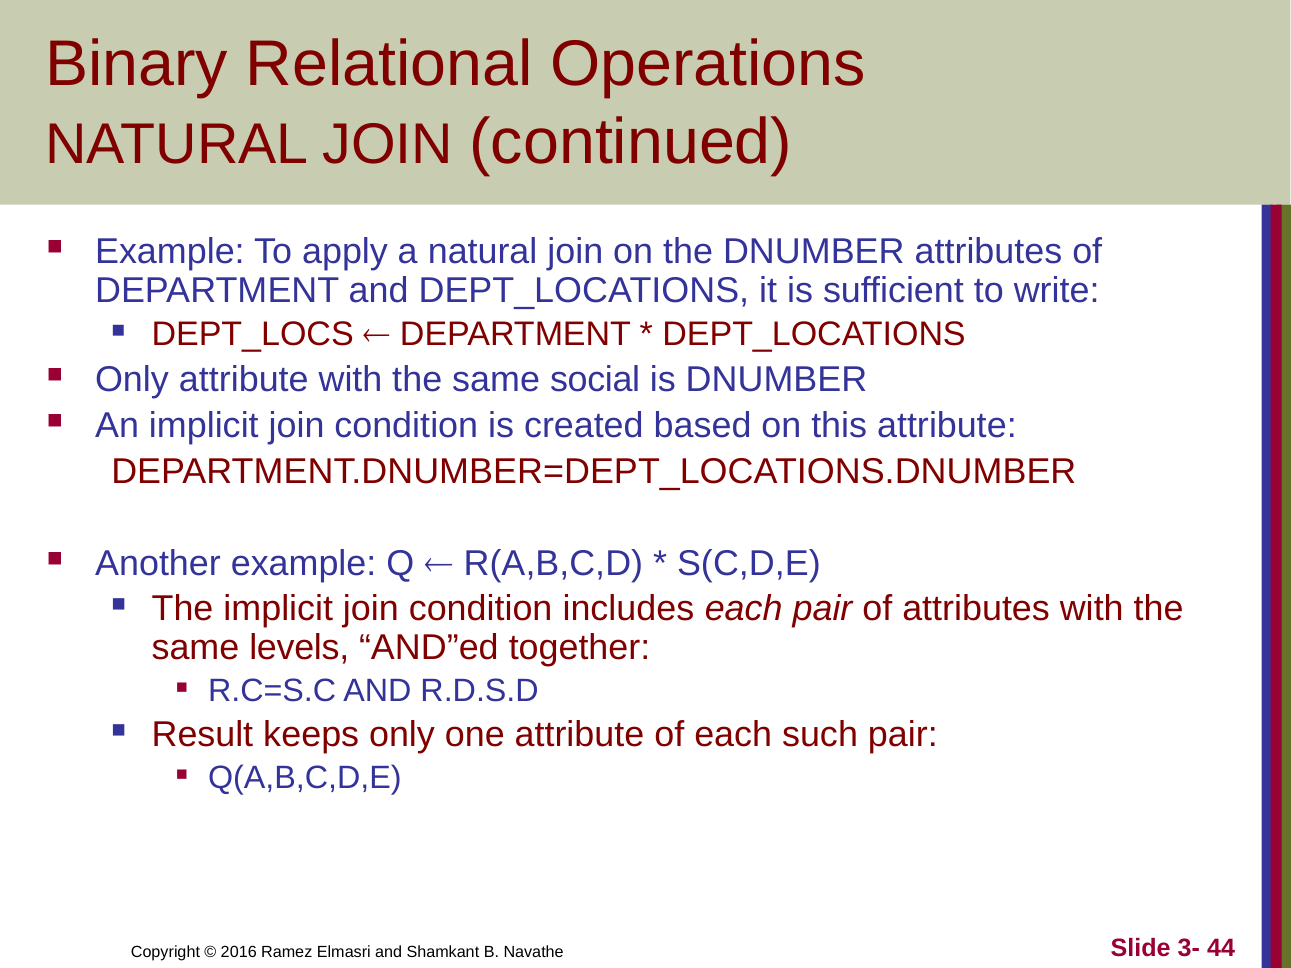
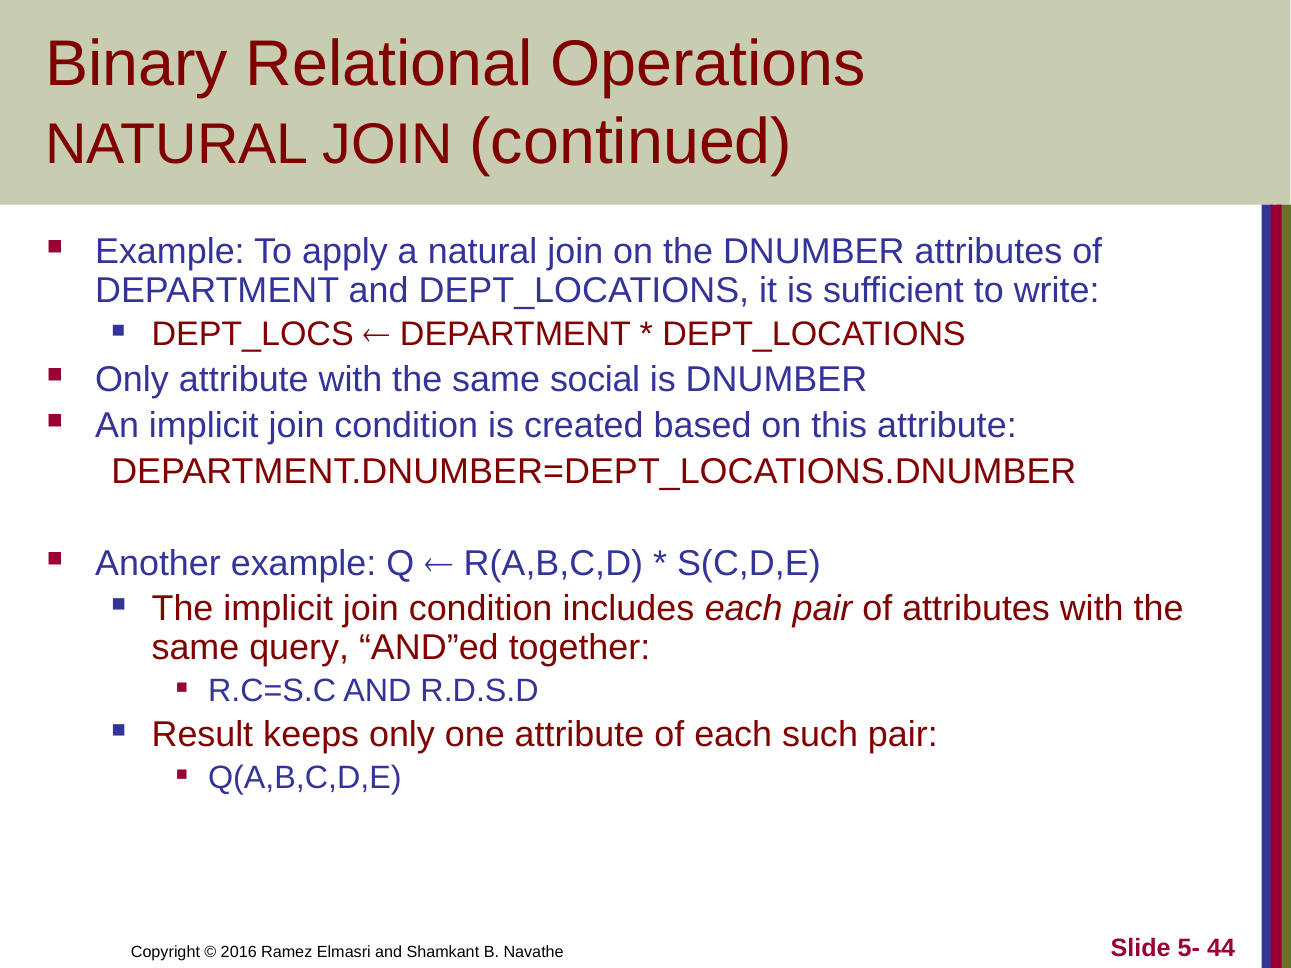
levels: levels -> query
3-: 3- -> 5-
